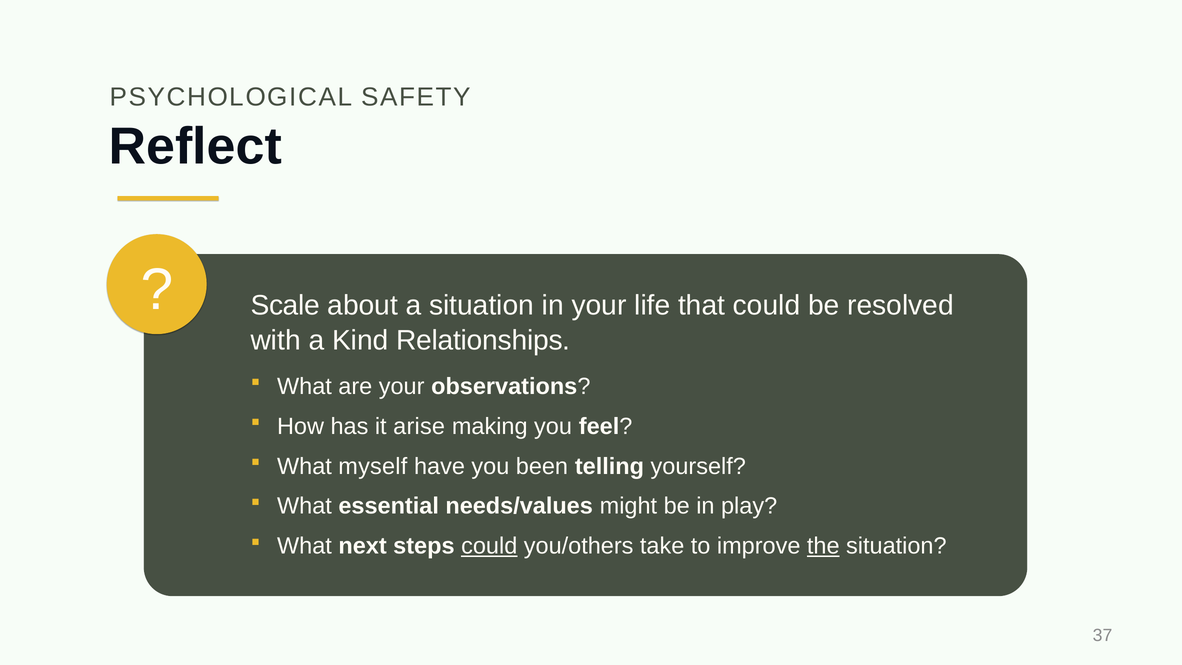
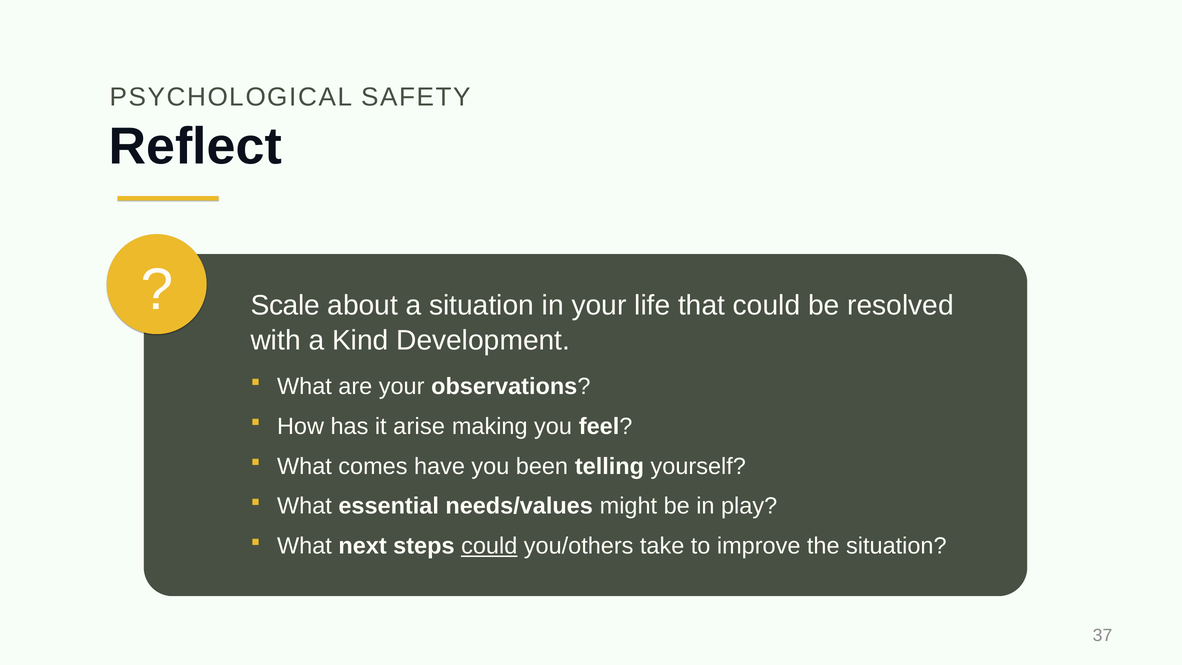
Relationships: Relationships -> Development
myself: myself -> comes
the underline: present -> none
